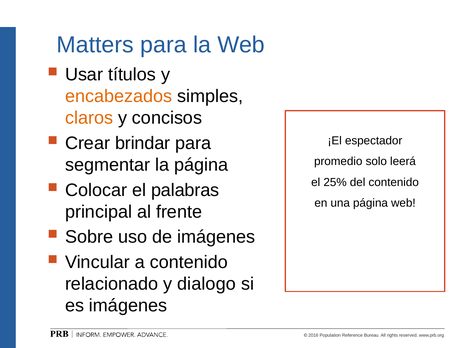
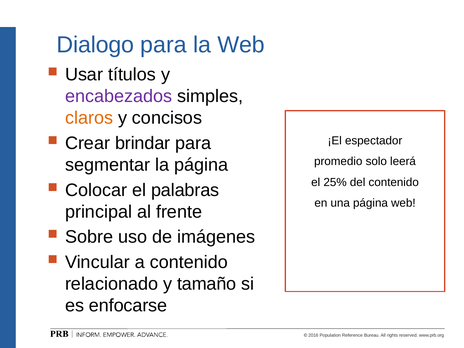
Matters: Matters -> Dialogo
encabezados colour: orange -> purple
dialogo: dialogo -> tamaño
es imágenes: imágenes -> enfocarse
